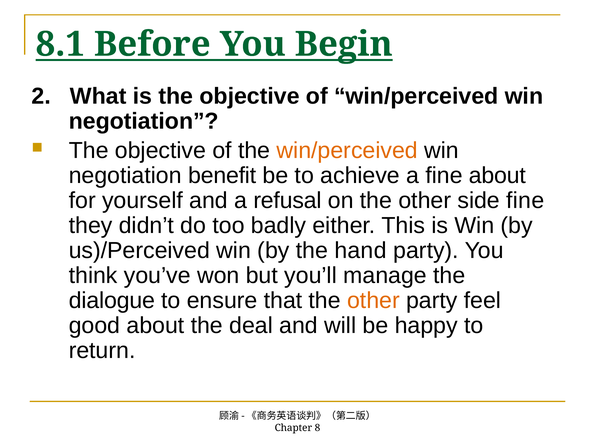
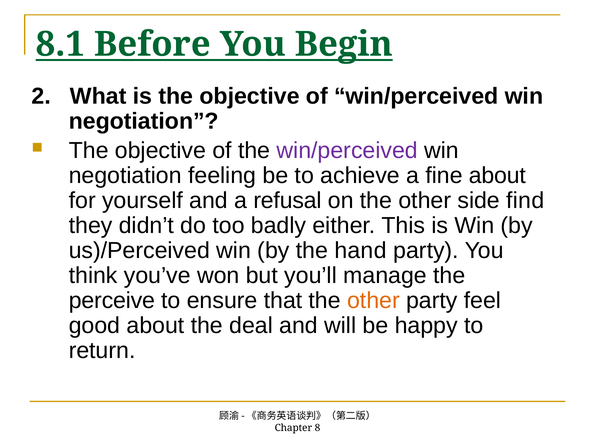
win/perceived at (347, 151) colour: orange -> purple
benefit: benefit -> feeling
side fine: fine -> find
dialogue: dialogue -> perceive
